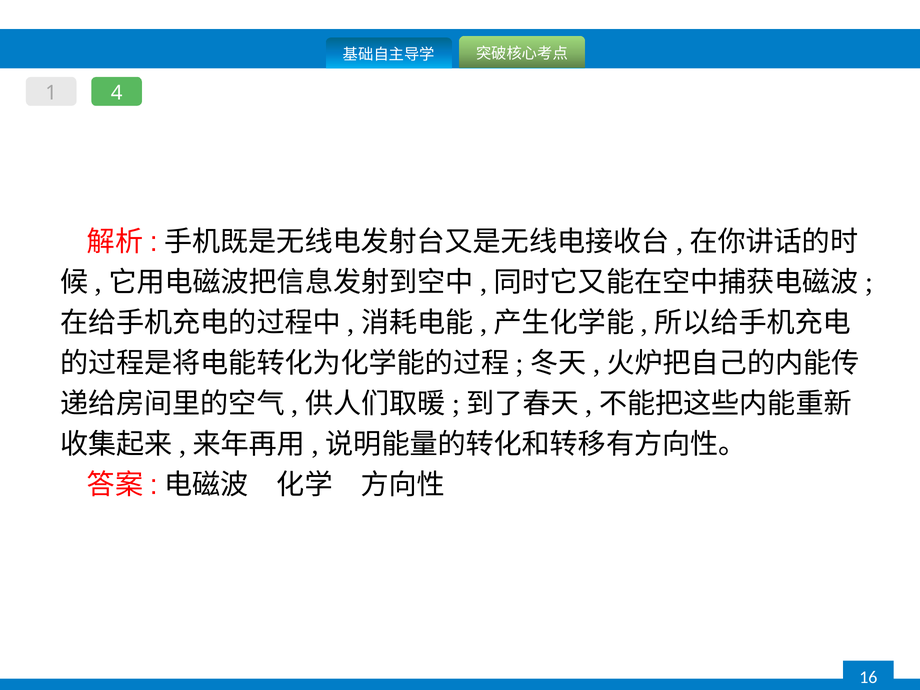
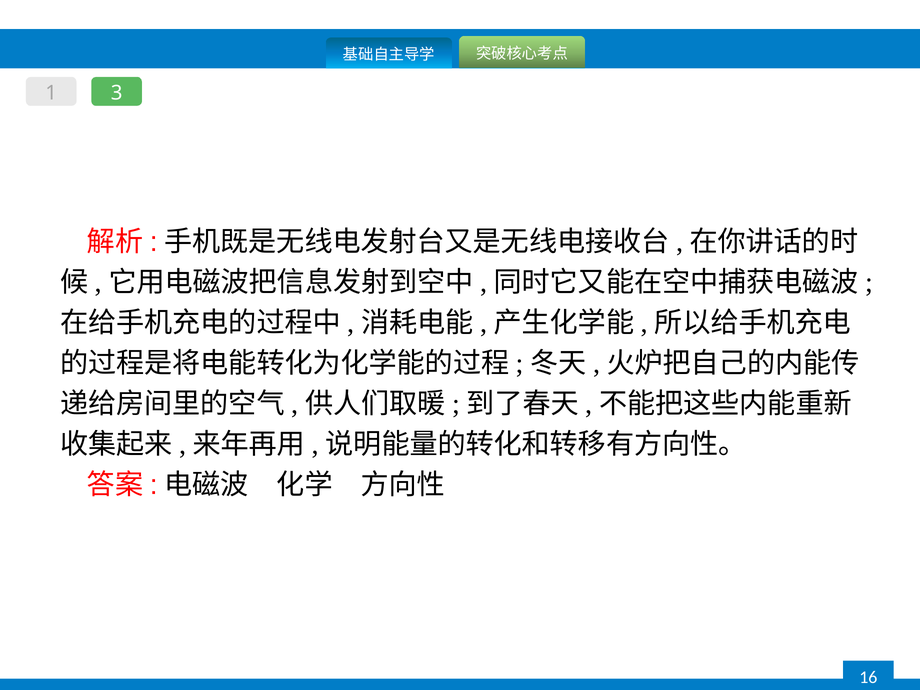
4: 4 -> 3
